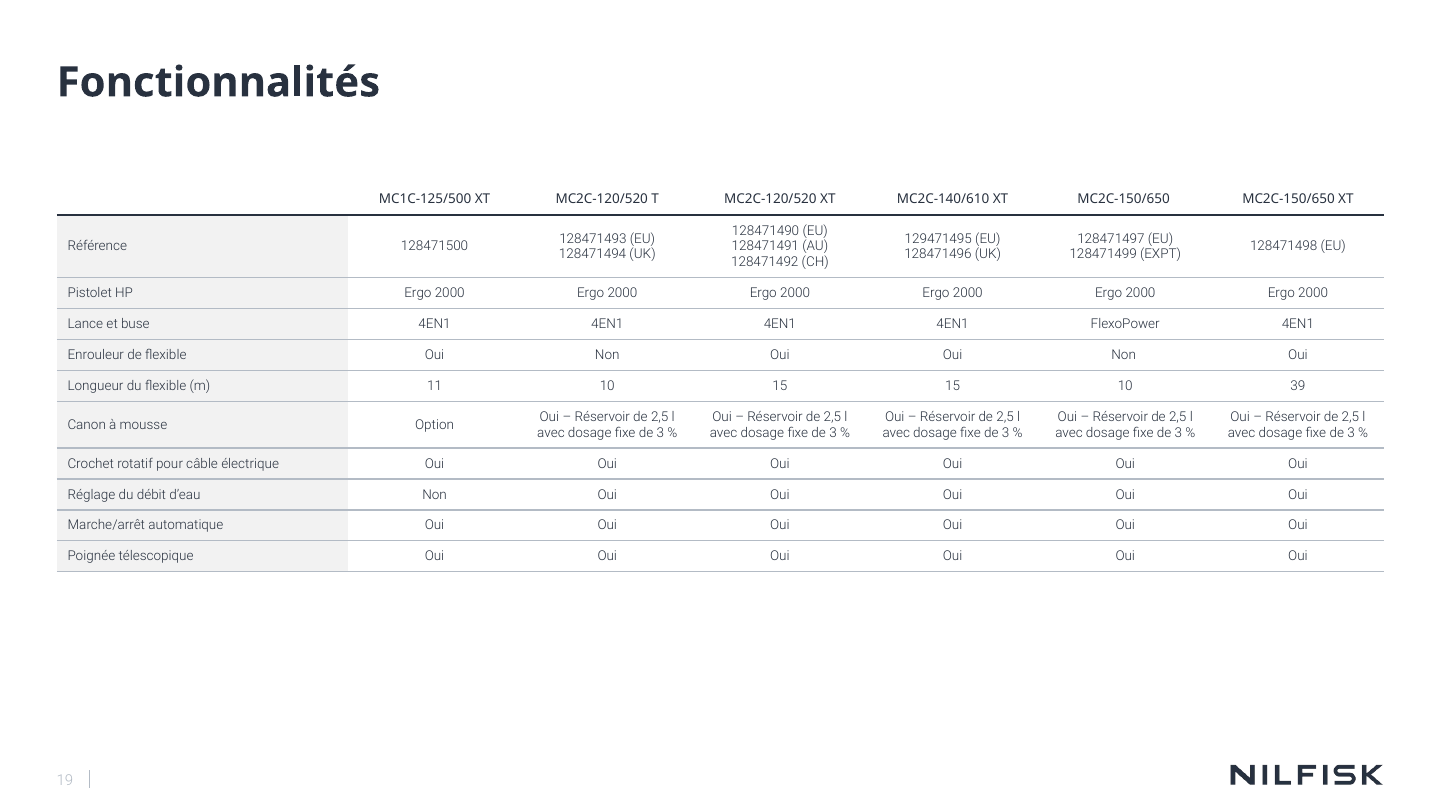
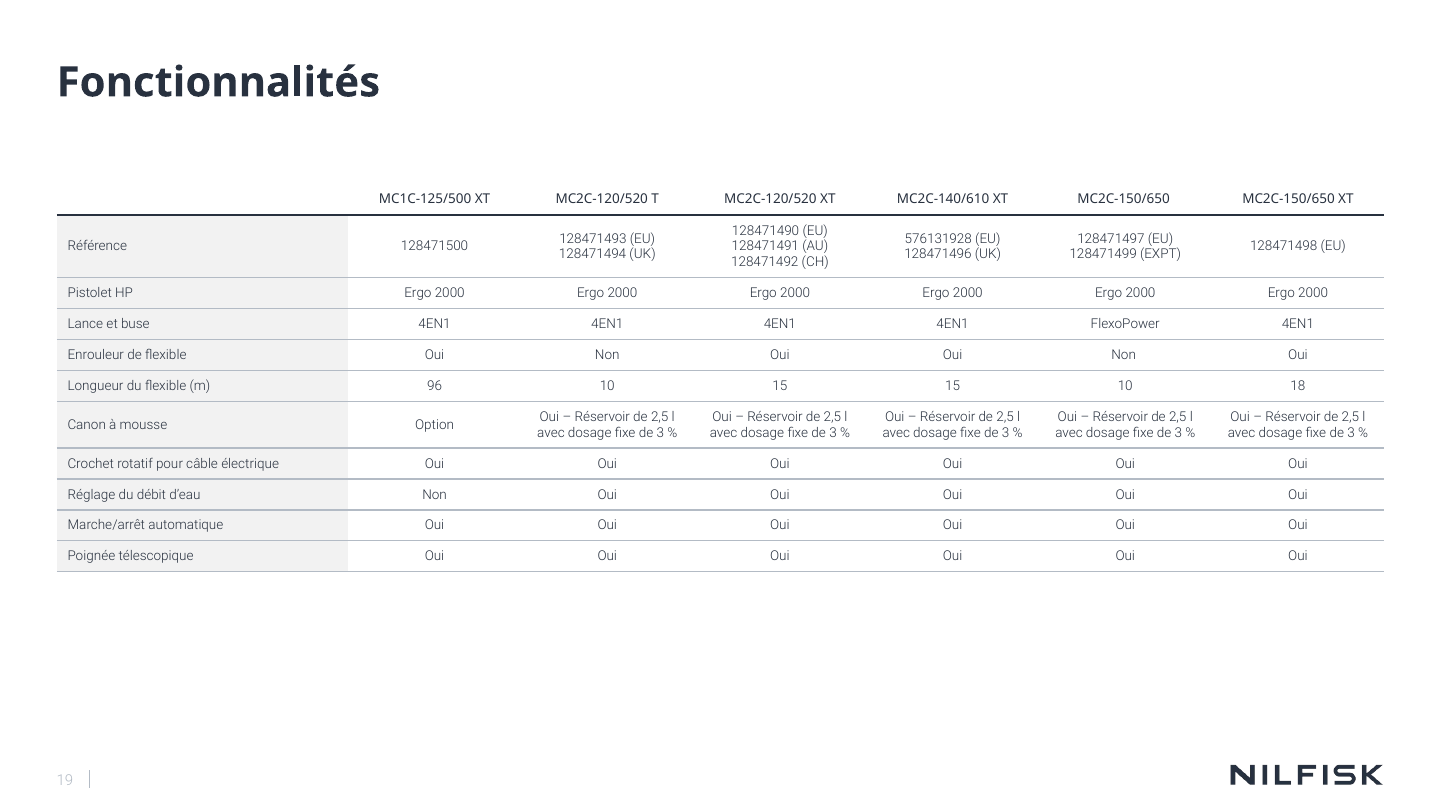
129471495: 129471495 -> 576131928
11: 11 -> 96
39: 39 -> 18
